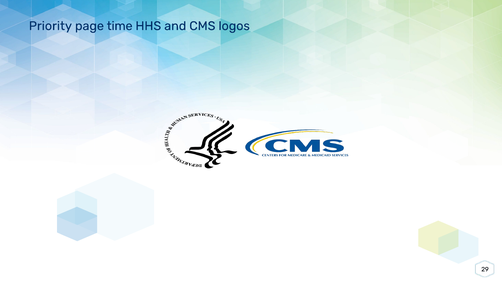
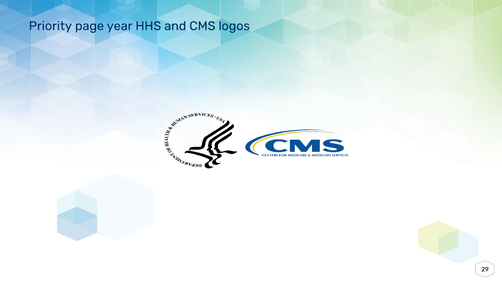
time: time -> year
